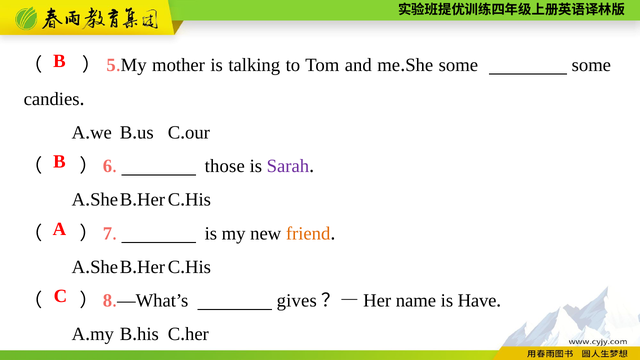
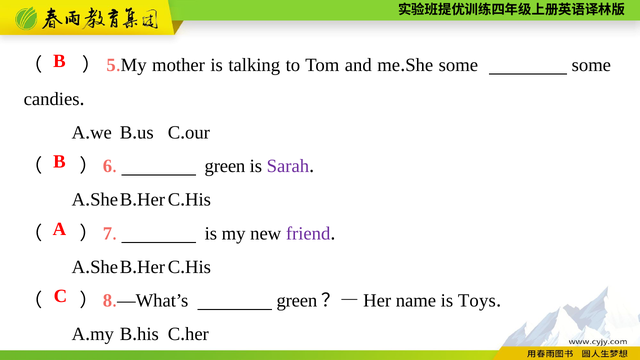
those at (225, 166): those -> green
friend colour: orange -> purple
gives at (297, 301): gives -> green
Have: Have -> Toys
